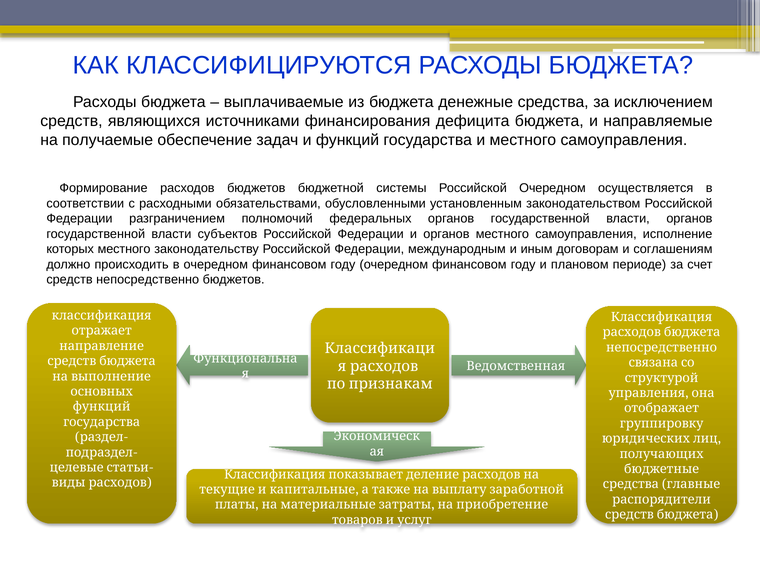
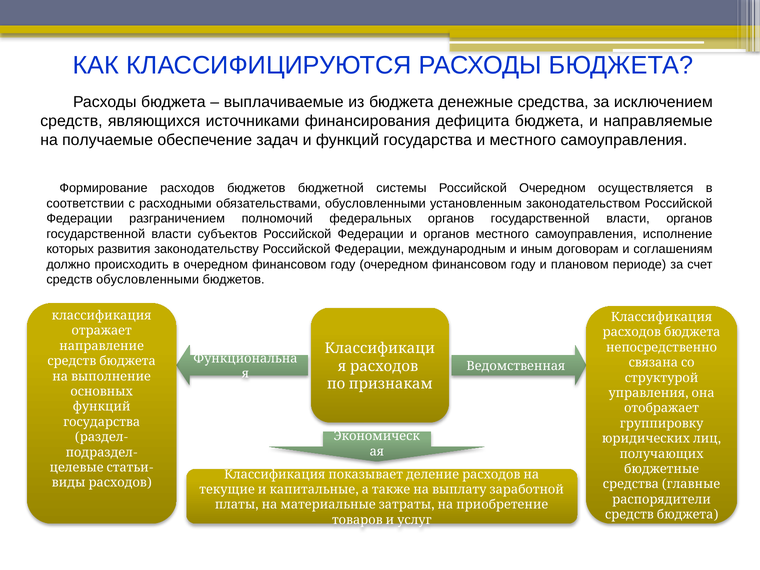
которых местного: местного -> развития
средств непосредственно: непосредственно -> обусловленными
